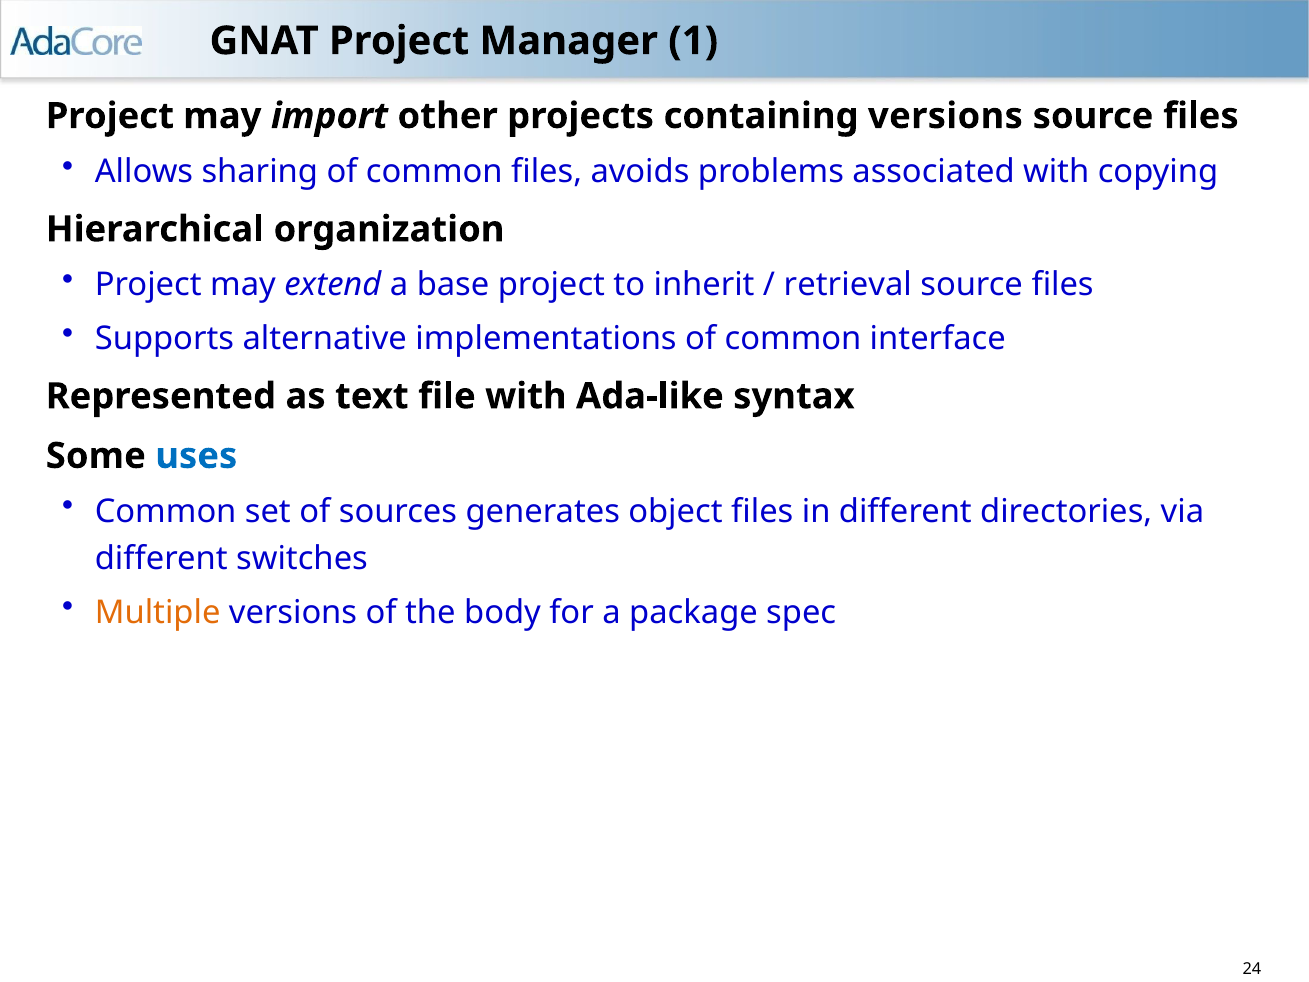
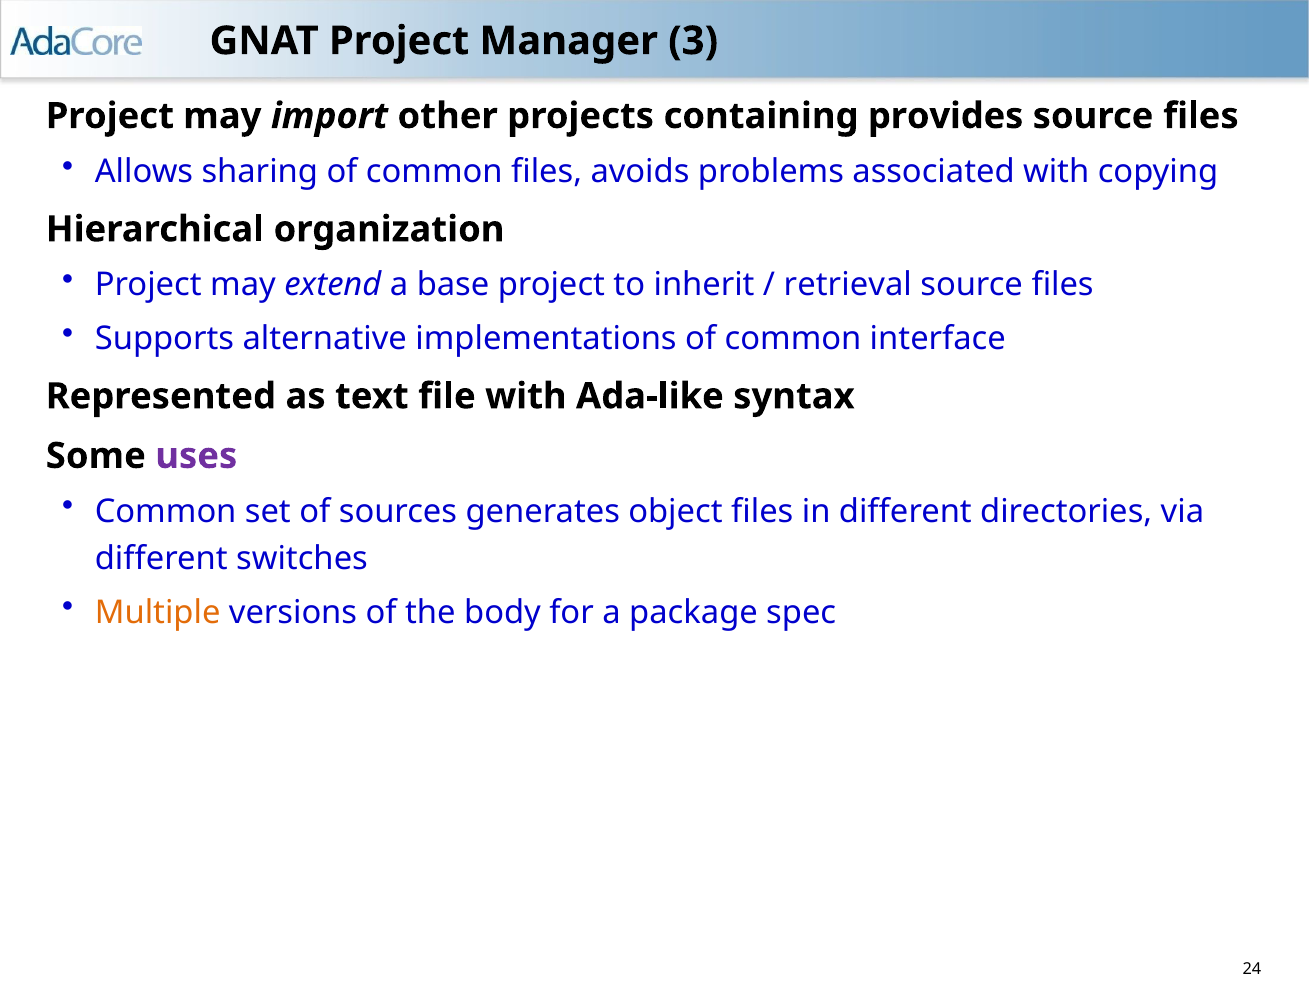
1: 1 -> 3
containing versions: versions -> provides
uses colour: blue -> purple
